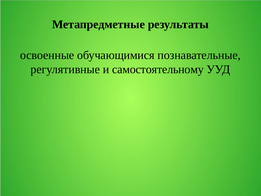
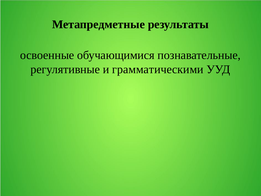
самостоятельному: самостоятельному -> грамматическими
